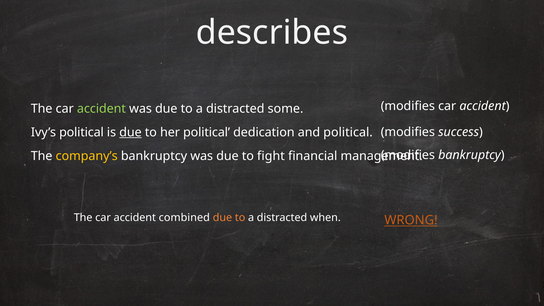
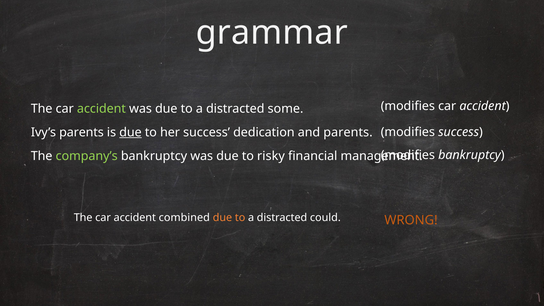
describes: describes -> grammar
Ivy’s political: political -> parents
her political: political -> success
and political: political -> parents
company’s colour: yellow -> light green
fight: fight -> risky
when: when -> could
WRONG underline: present -> none
